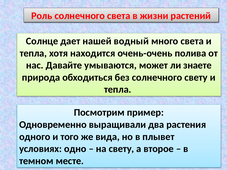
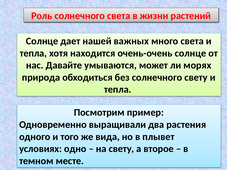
водный: водный -> важных
очень-очень полива: полива -> солнце
знаете: знаете -> морях
